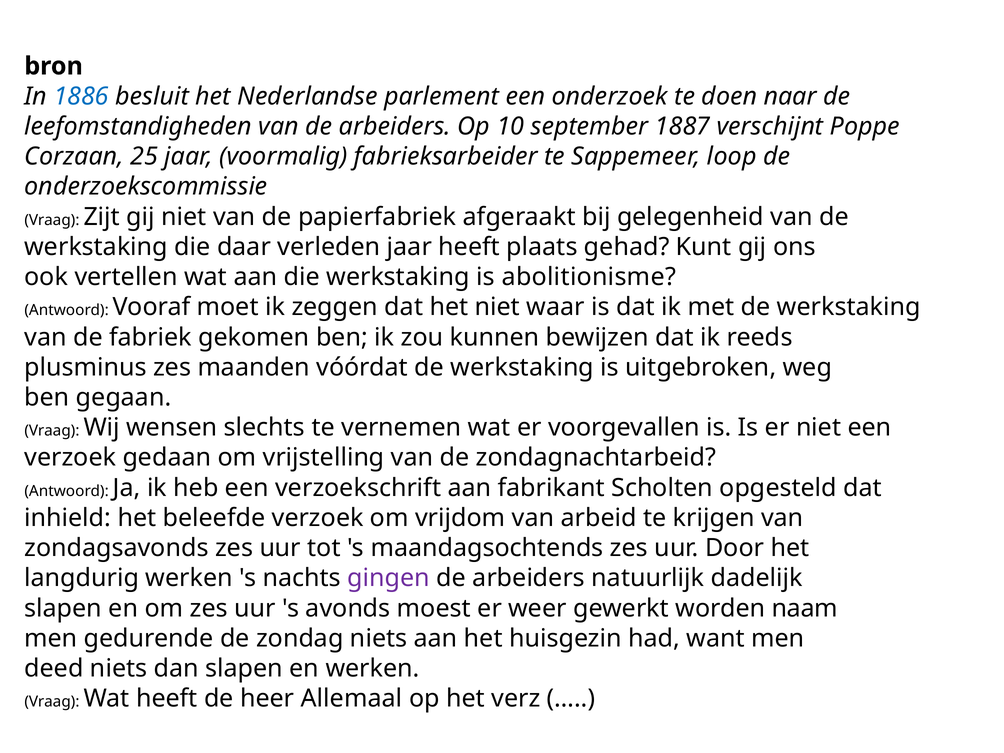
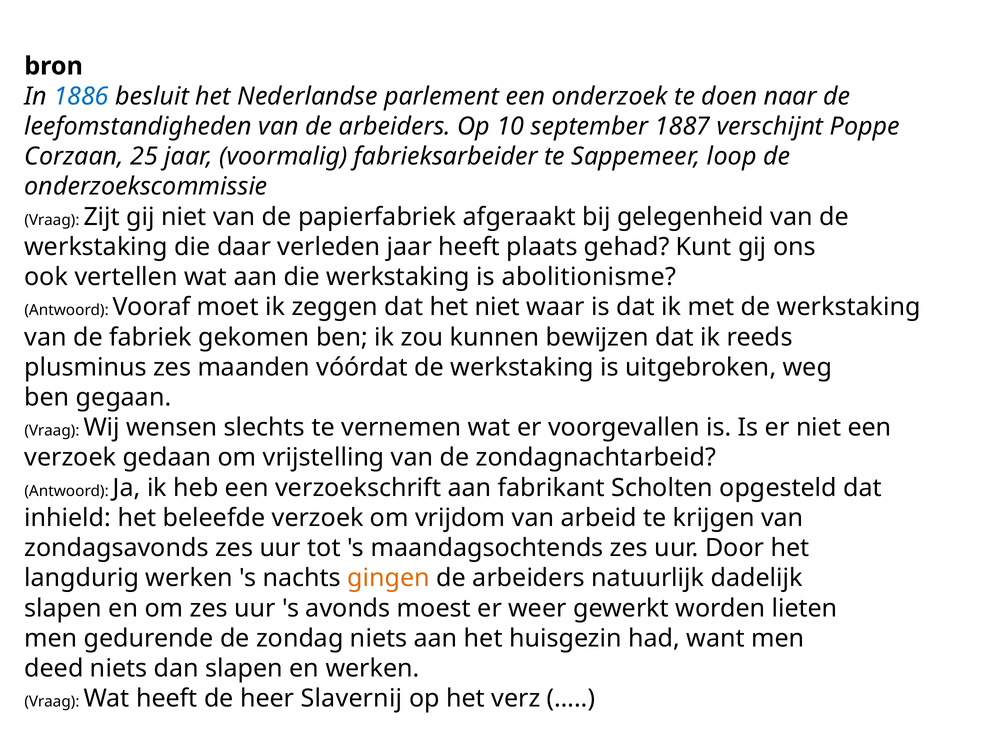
gingen colour: purple -> orange
naam: naam -> lieten
Allemaal: Allemaal -> Slavernij
